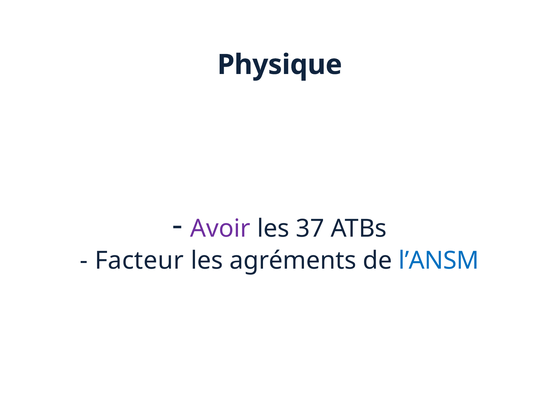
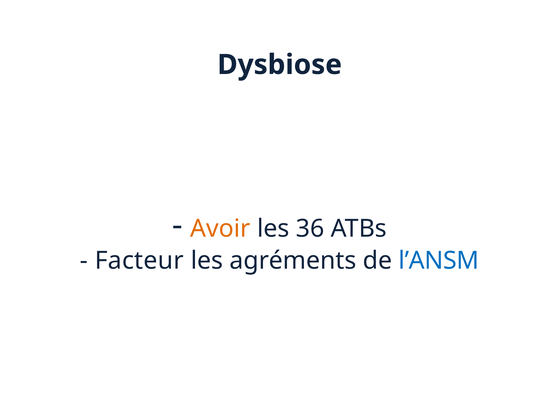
Physique: Physique -> Dysbiose
Avoir colour: purple -> orange
37: 37 -> 36
